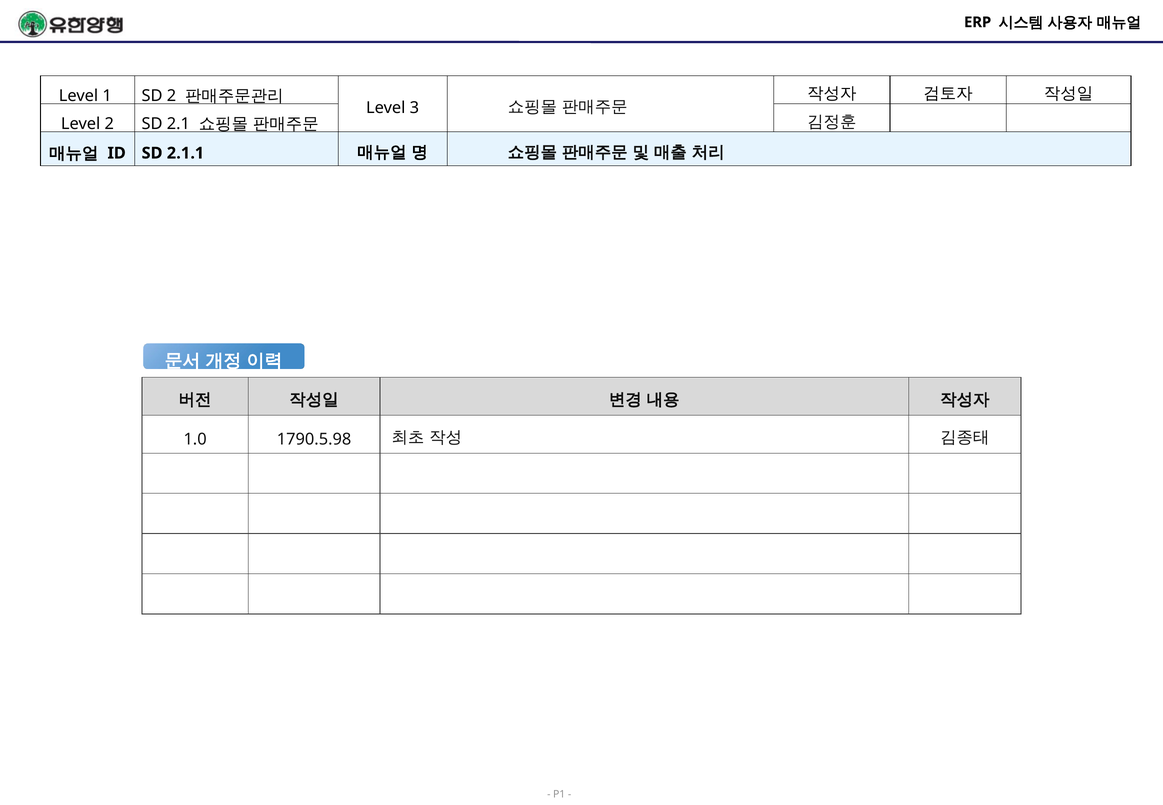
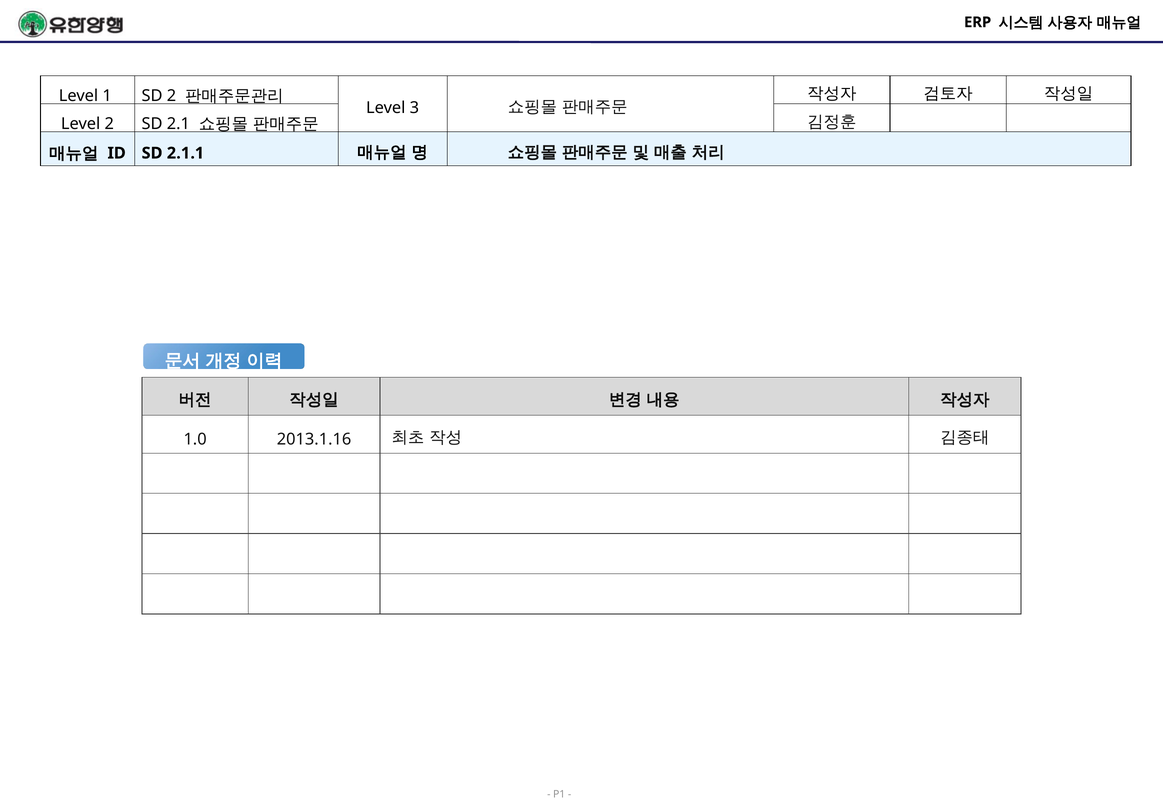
1790.5.98: 1790.5.98 -> 2013.1.16
